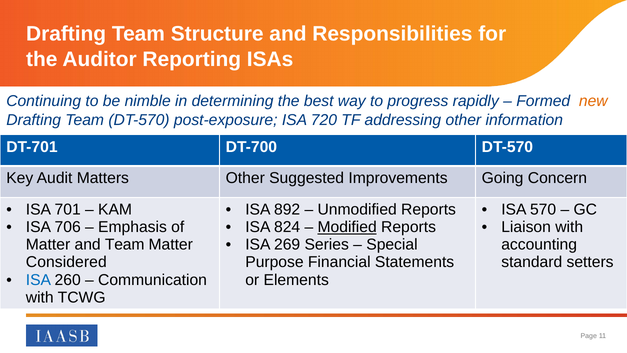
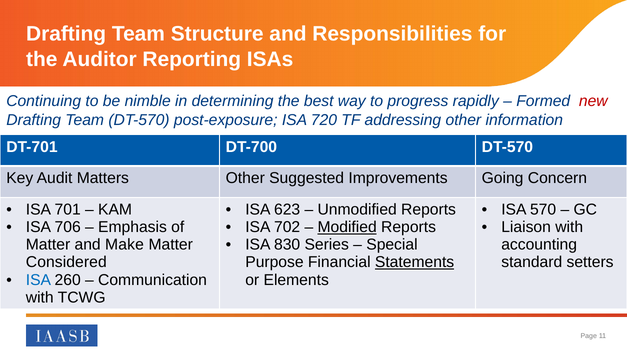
new colour: orange -> red
892: 892 -> 623
824: 824 -> 702
and Team: Team -> Make
269: 269 -> 830
Statements underline: none -> present
